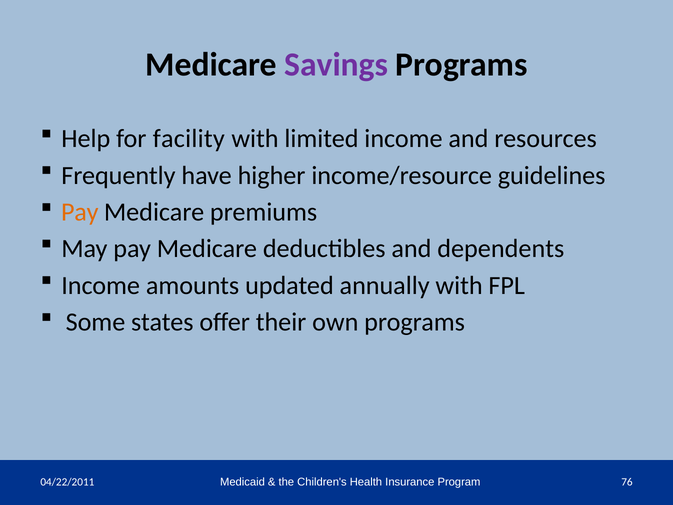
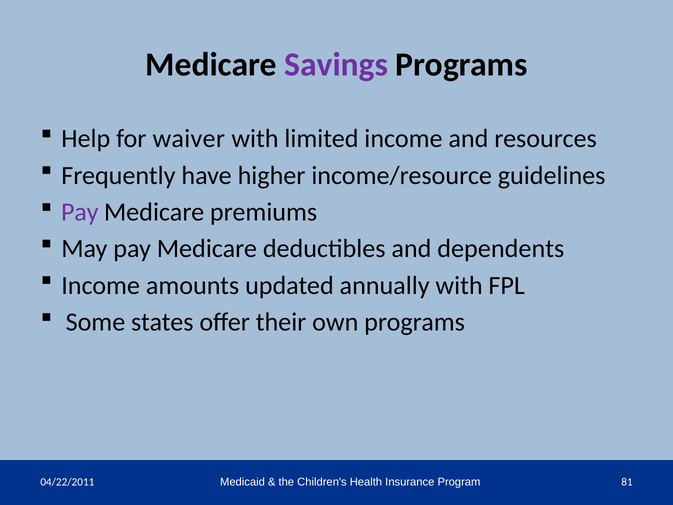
facility: facility -> waiver
Pay at (80, 212) colour: orange -> purple
76: 76 -> 81
